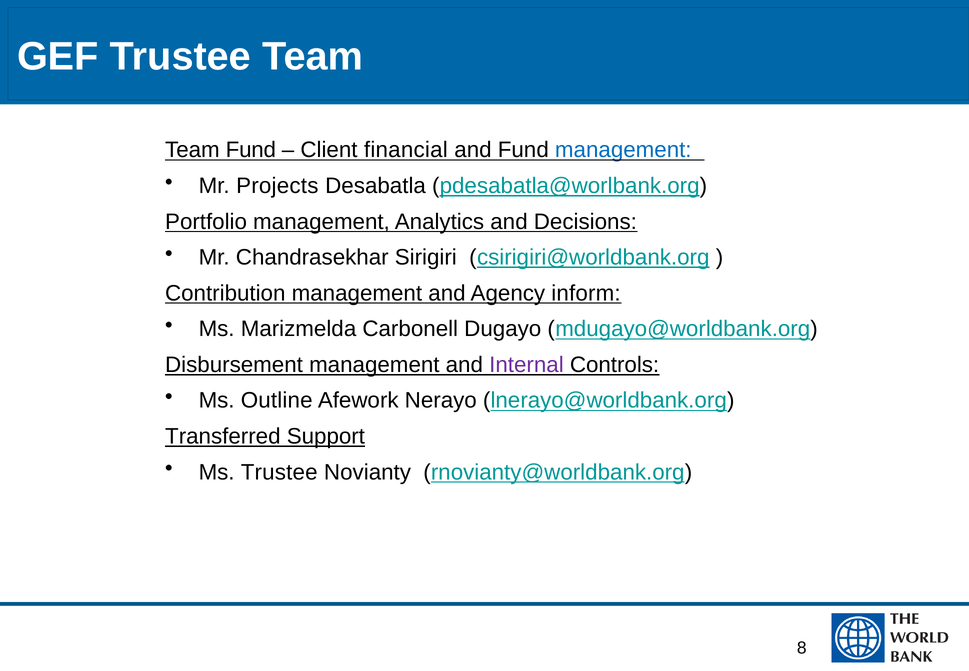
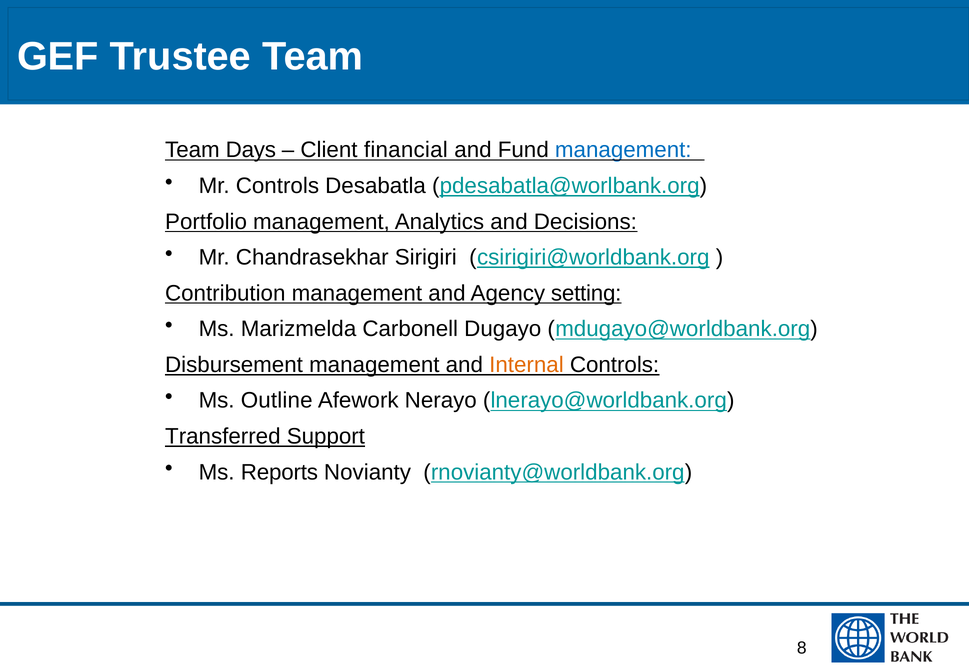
Team Fund: Fund -> Days
Mr Projects: Projects -> Controls
inform: inform -> setting
Internal colour: purple -> orange
Ms Trustee: Trustee -> Reports
